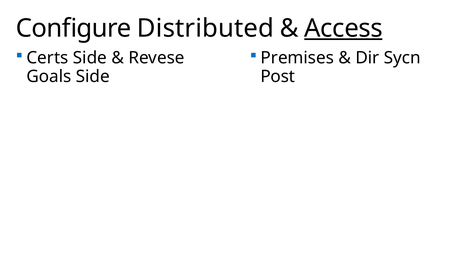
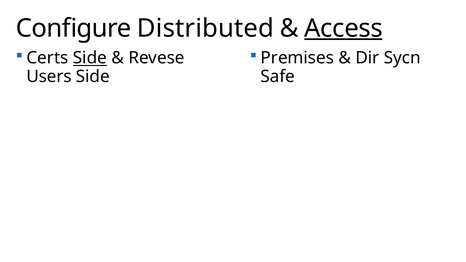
Side at (90, 58) underline: none -> present
Goals: Goals -> Users
Post: Post -> Safe
